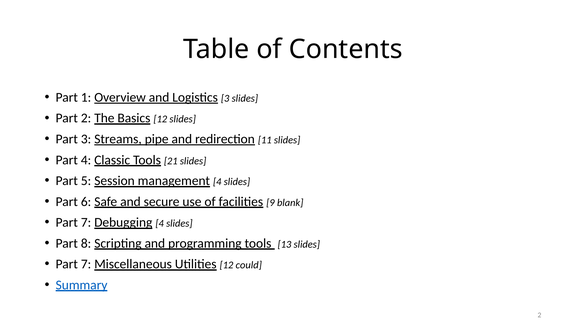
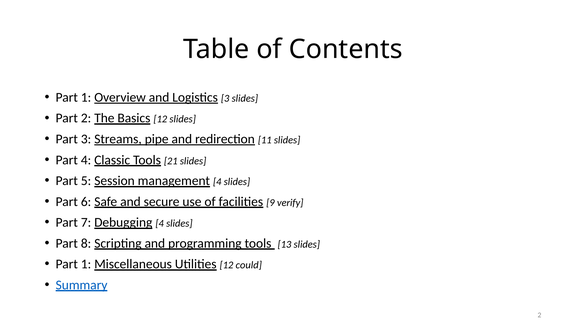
blank: blank -> verify
7 at (86, 264): 7 -> 1
